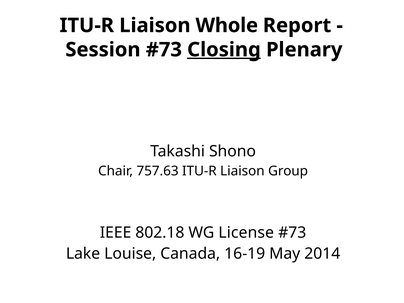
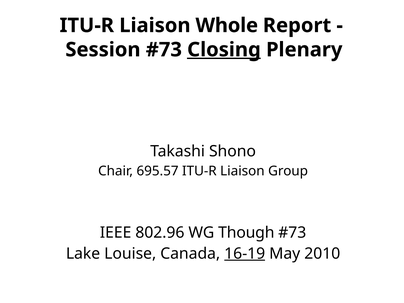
757.63: 757.63 -> 695.57
802.18: 802.18 -> 802.96
License: License -> Though
16-19 underline: none -> present
2014: 2014 -> 2010
